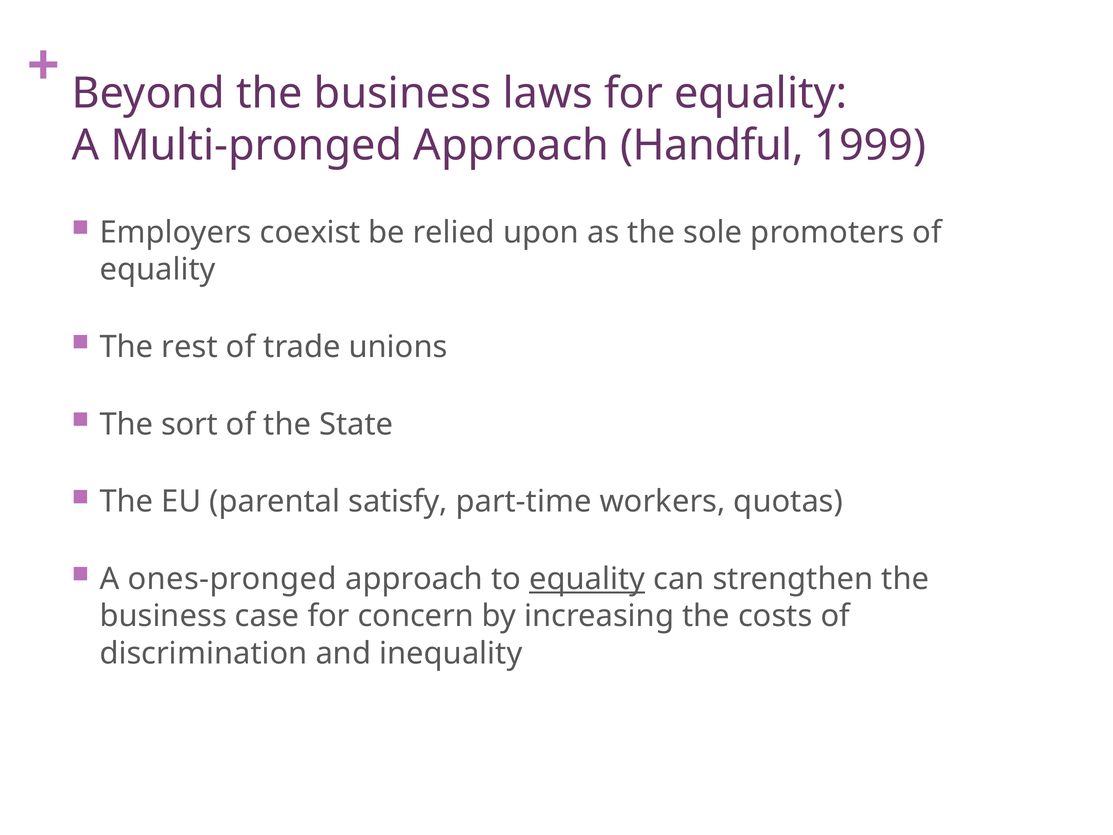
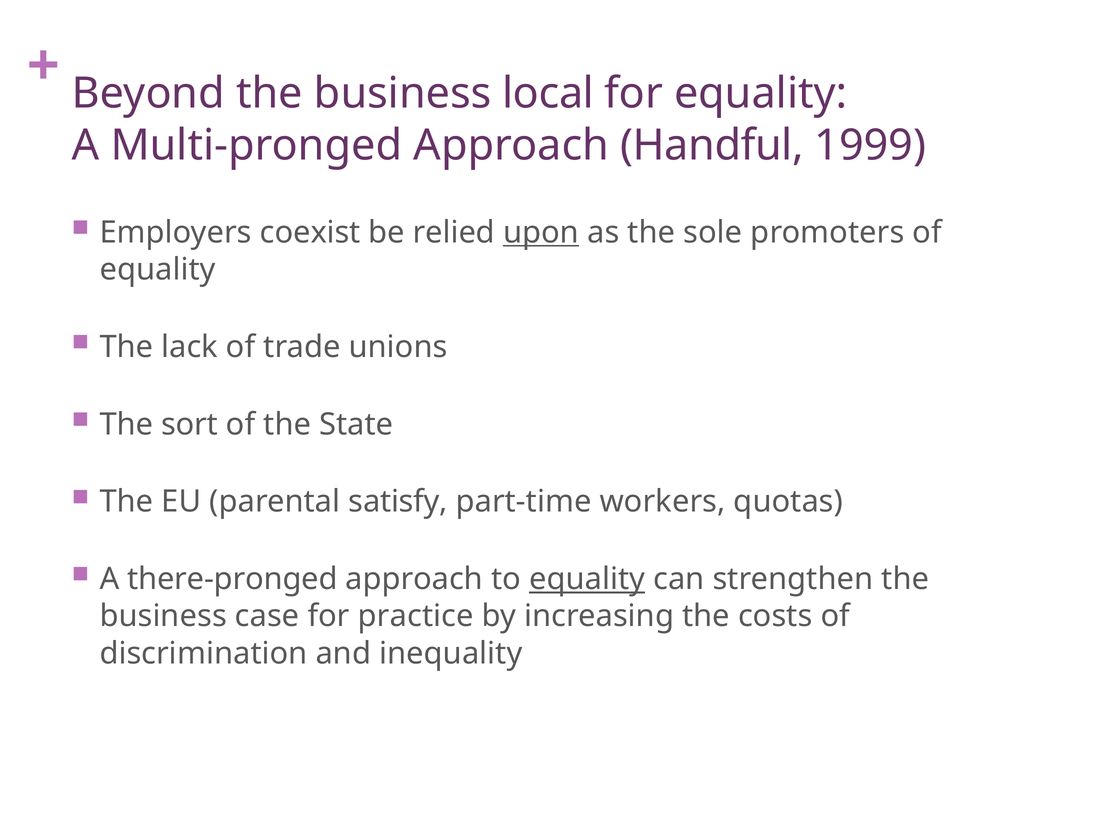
laws: laws -> local
upon underline: none -> present
rest: rest -> lack
ones-pronged: ones-pronged -> there-pronged
concern: concern -> practice
